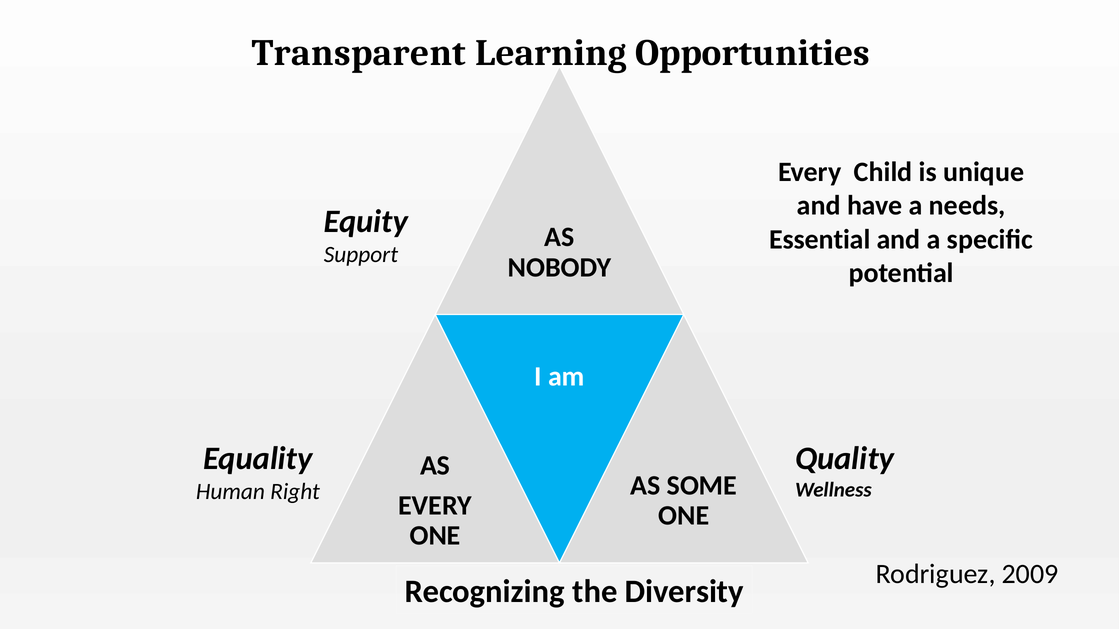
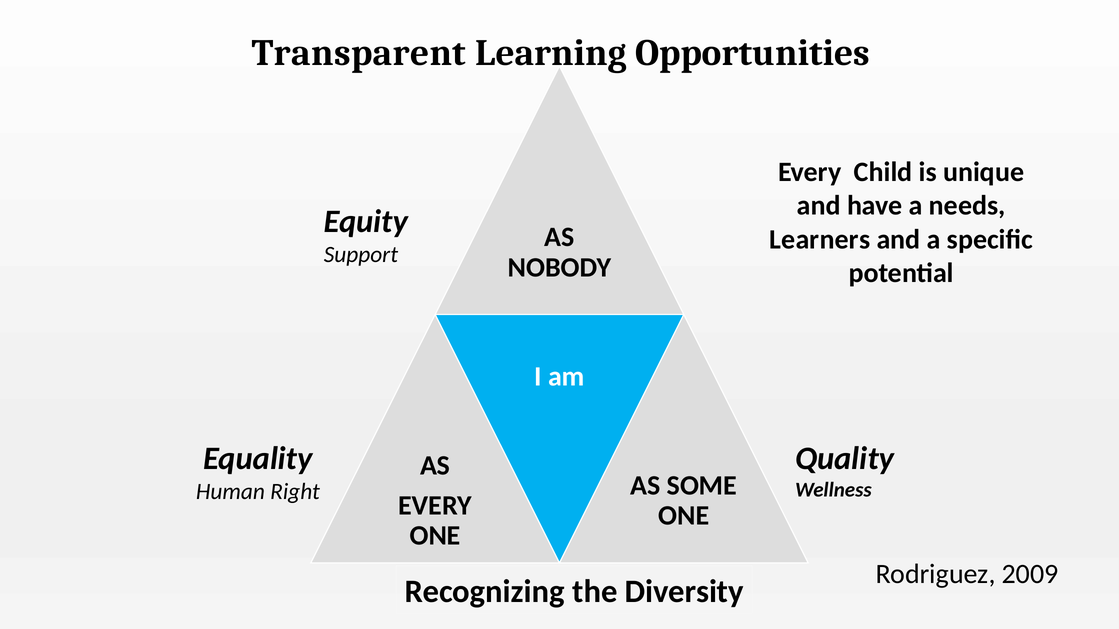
Essential: Essential -> Learners
